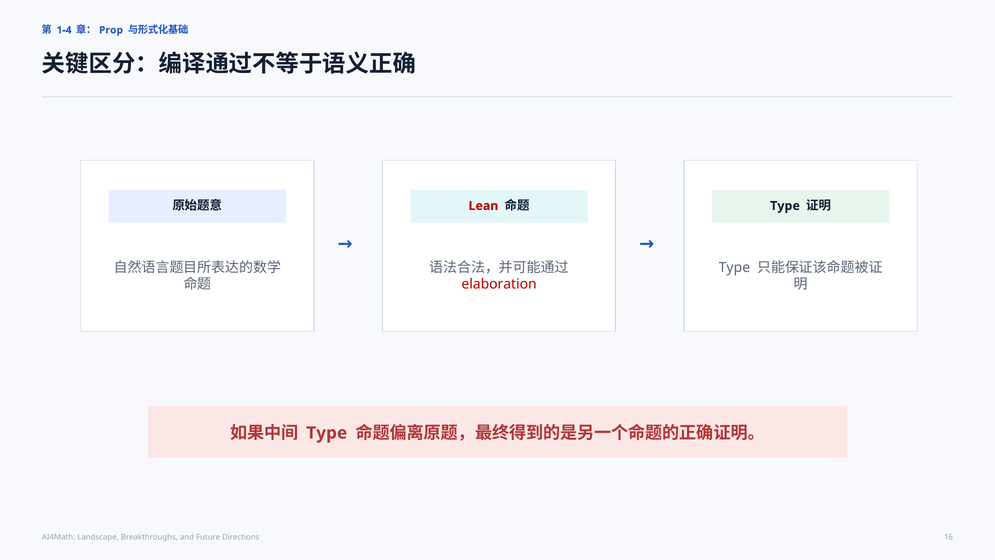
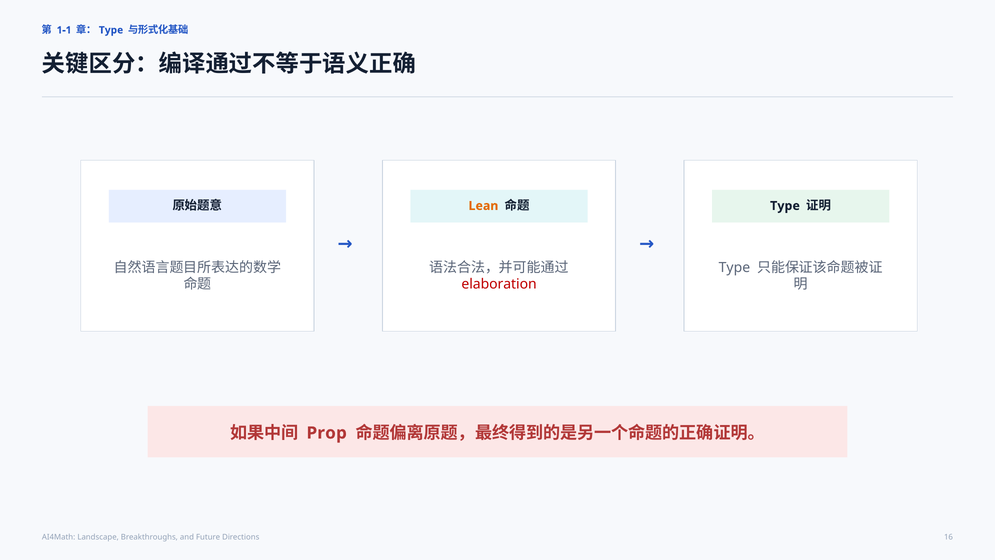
1-4: 1-4 -> 1-1
Prop at (111, 30): Prop -> Type
Lean colour: red -> orange
Type at (327, 433): Type -> Prop
